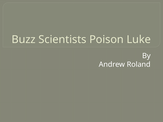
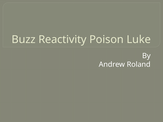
Scientists: Scientists -> Reactivity
